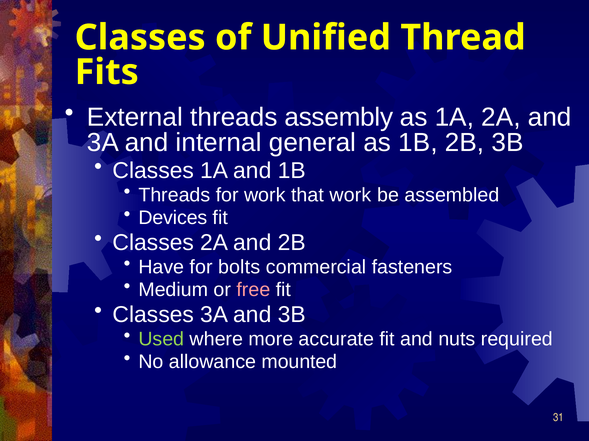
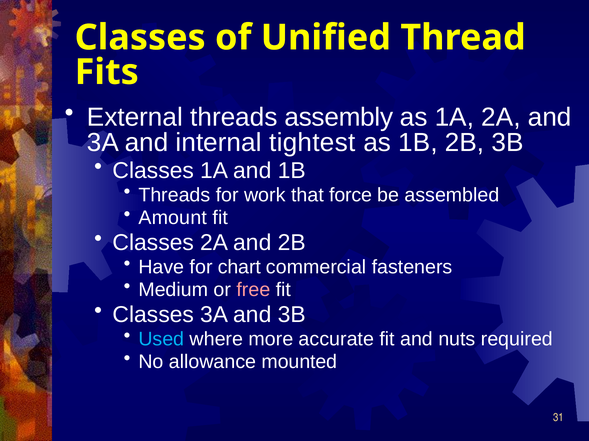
general: general -> tightest
that work: work -> force
Devices: Devices -> Amount
bolts: bolts -> chart
Used colour: light green -> light blue
